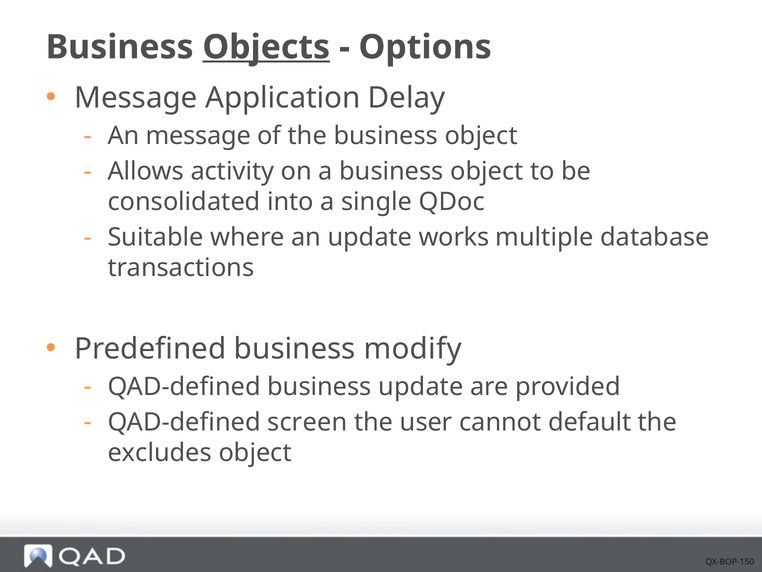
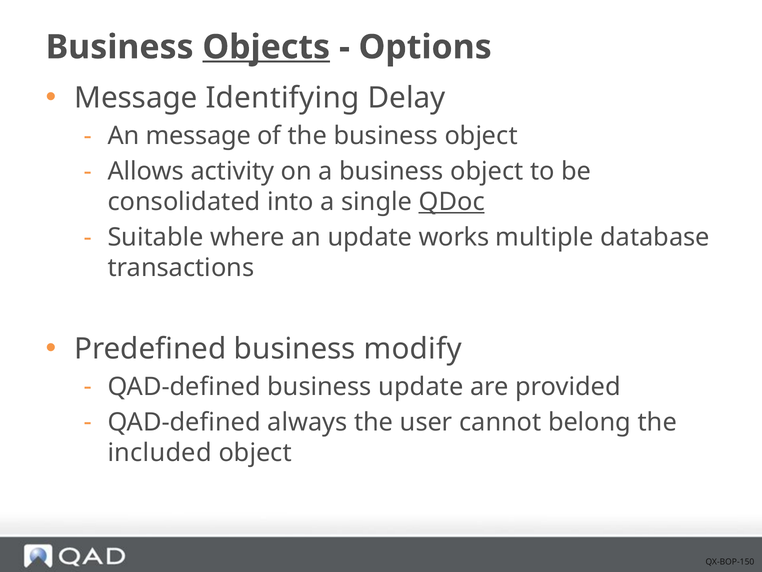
Application: Application -> Identifying
QDoc underline: none -> present
screen: screen -> always
default: default -> belong
excludes: excludes -> included
